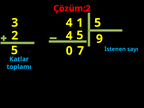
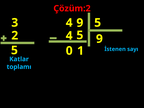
4 1: 1 -> 9
7: 7 -> 1
